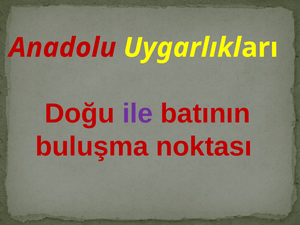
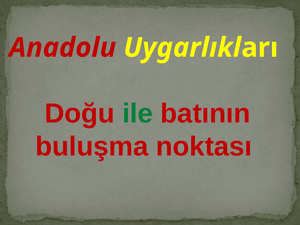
ile colour: purple -> green
